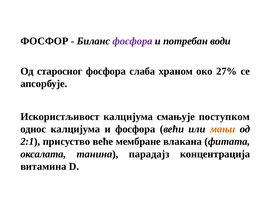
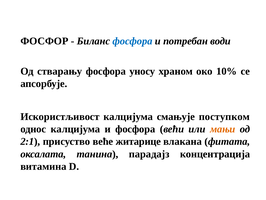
фосфора at (132, 41) colour: purple -> blue
старосног: старосног -> стварању
слаба: слаба -> уносу
27%: 27% -> 10%
мембране: мембране -> житарице
